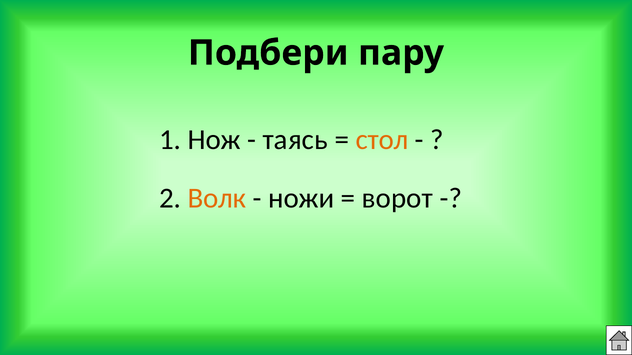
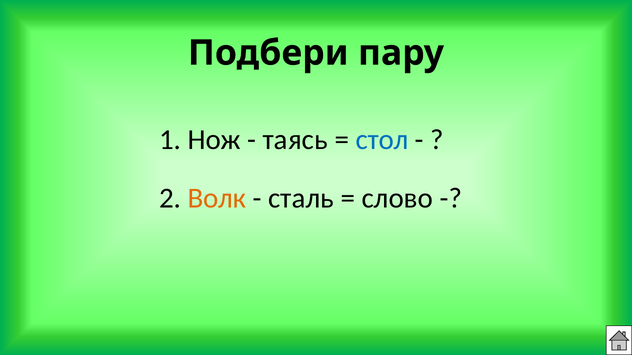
стол colour: orange -> blue
ножи: ножи -> сталь
ворот: ворот -> слово
